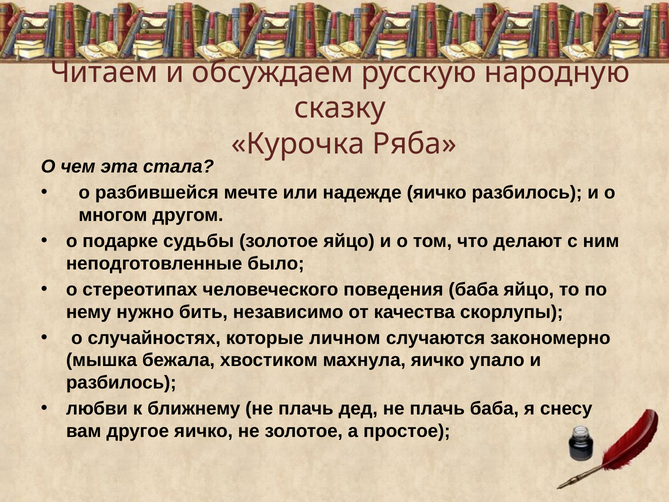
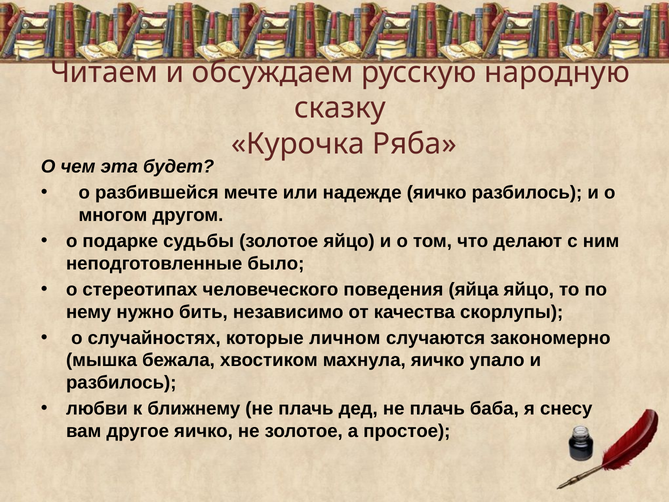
стала: стала -> будет
поведения баба: баба -> яйца
